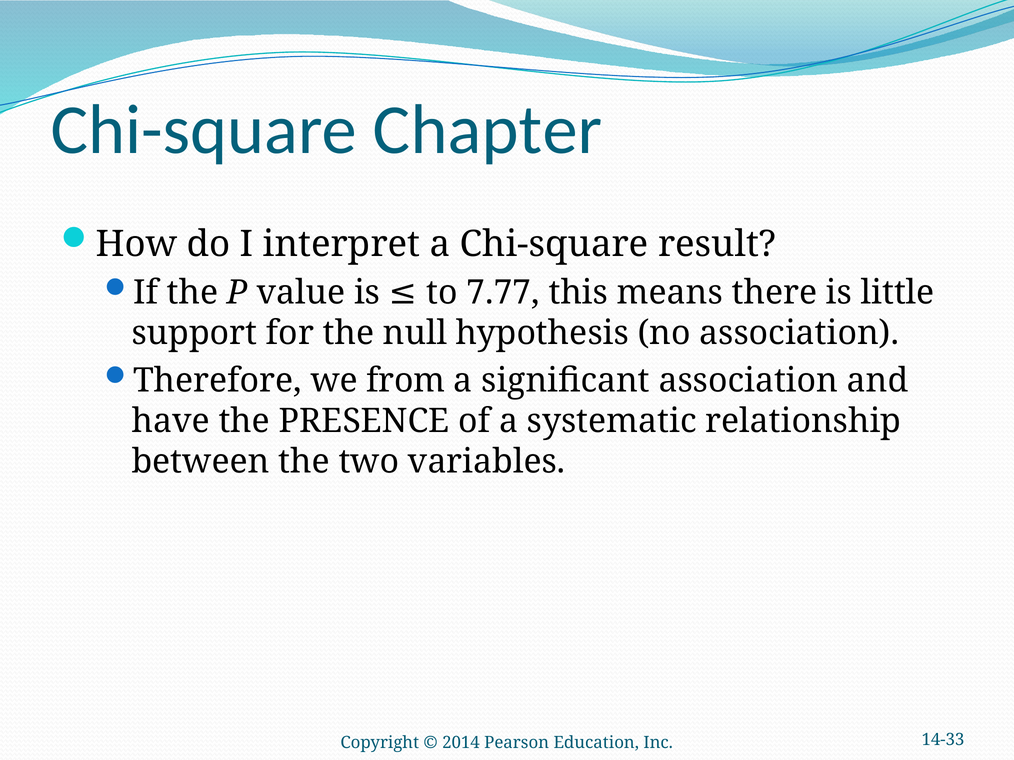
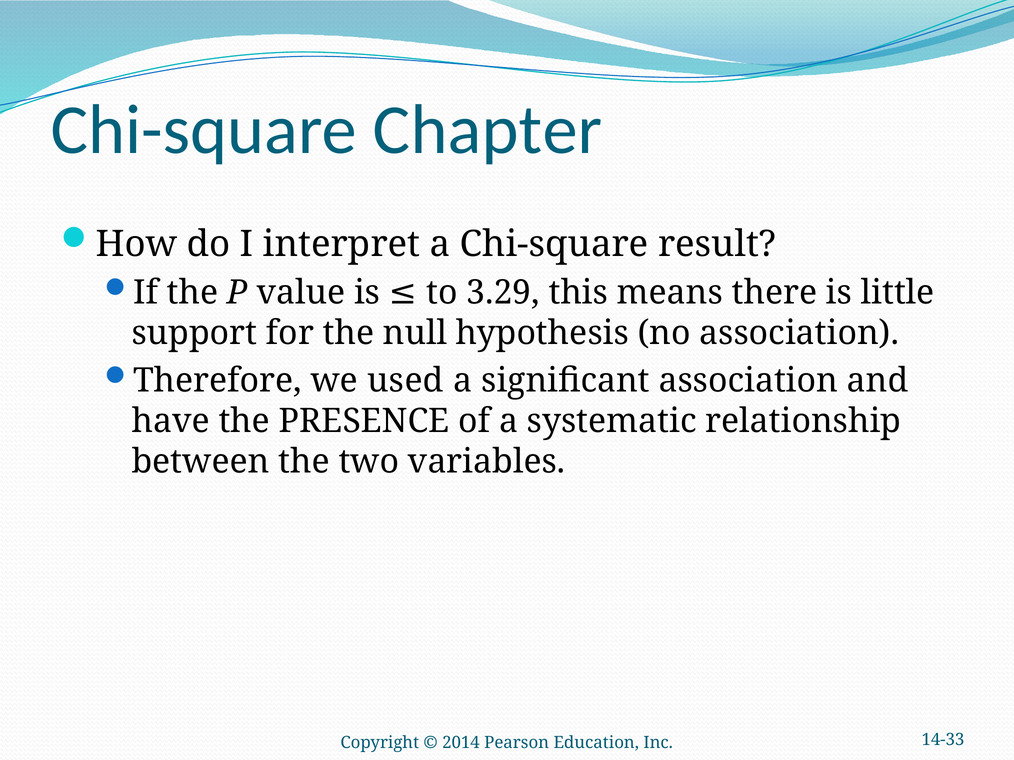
7.77: 7.77 -> 3.29
from: from -> used
